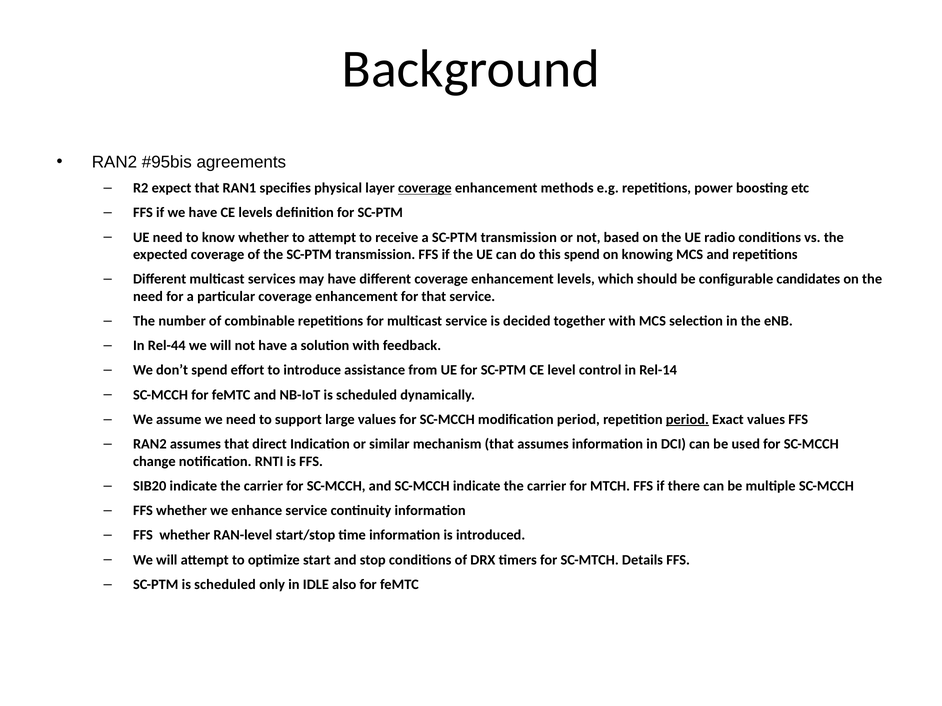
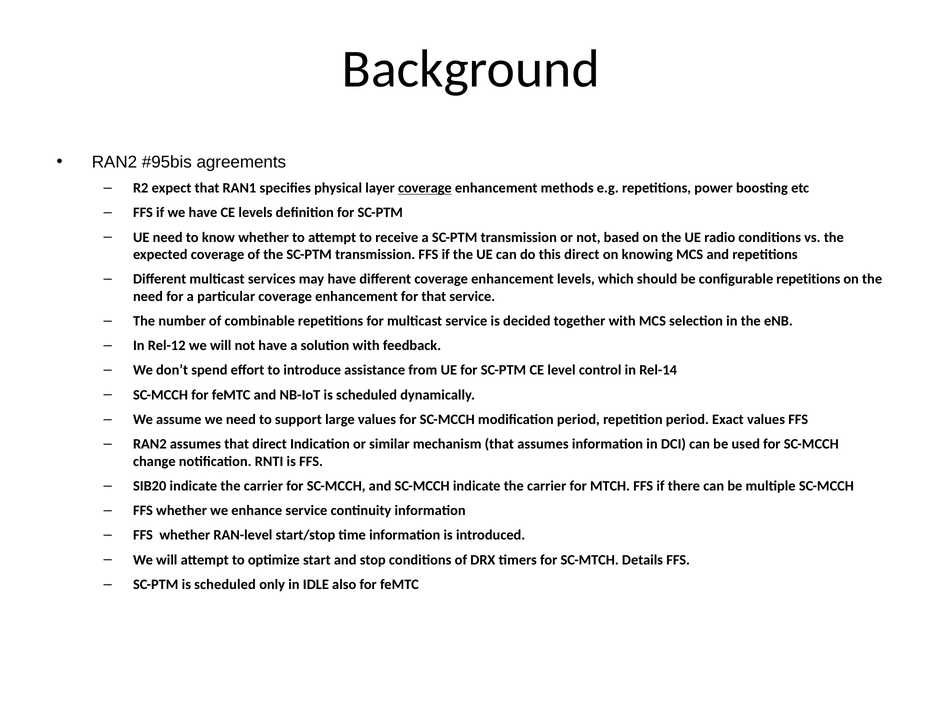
this spend: spend -> direct
configurable candidates: candidates -> repetitions
Rel-44: Rel-44 -> Rel-12
period at (687, 420) underline: present -> none
